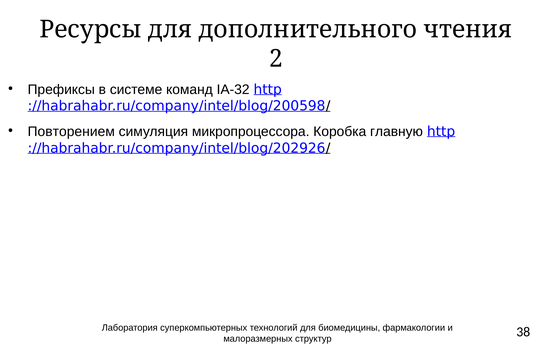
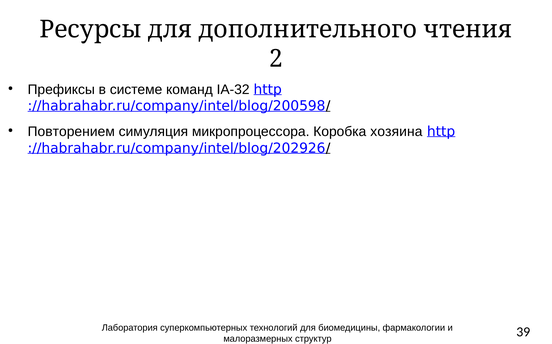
главную: главную -> хозяина
38: 38 -> 39
